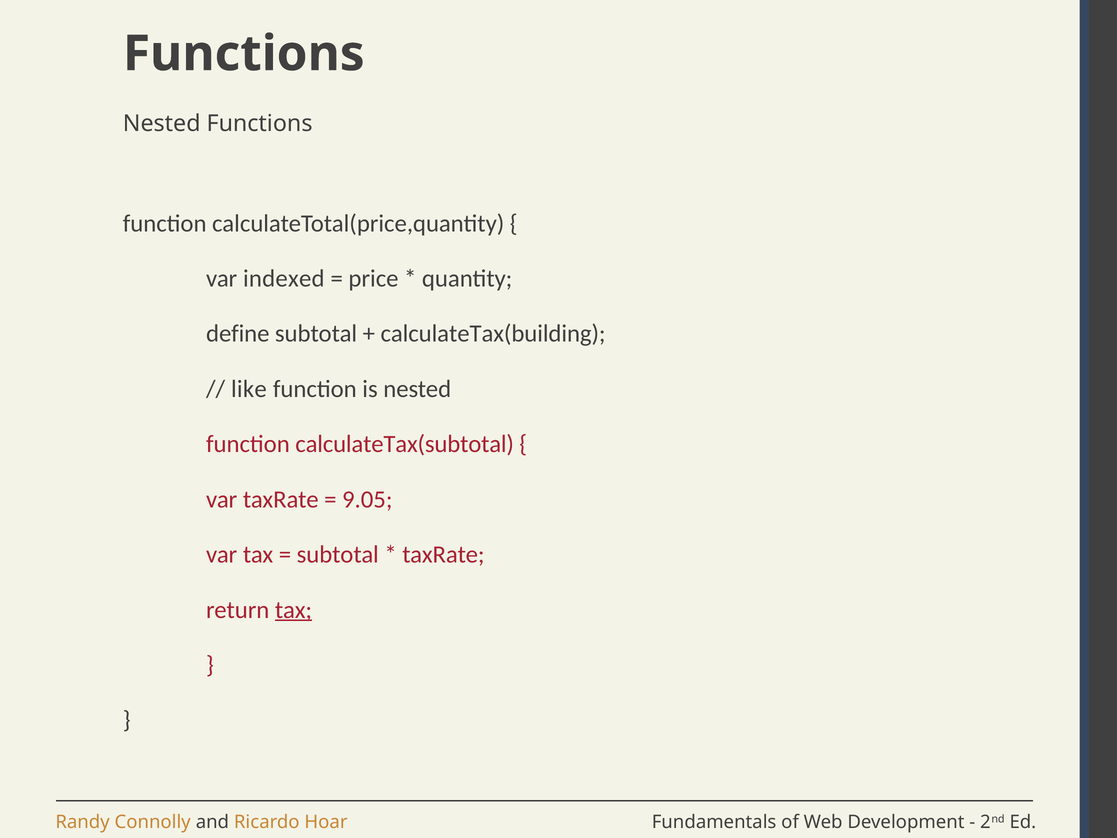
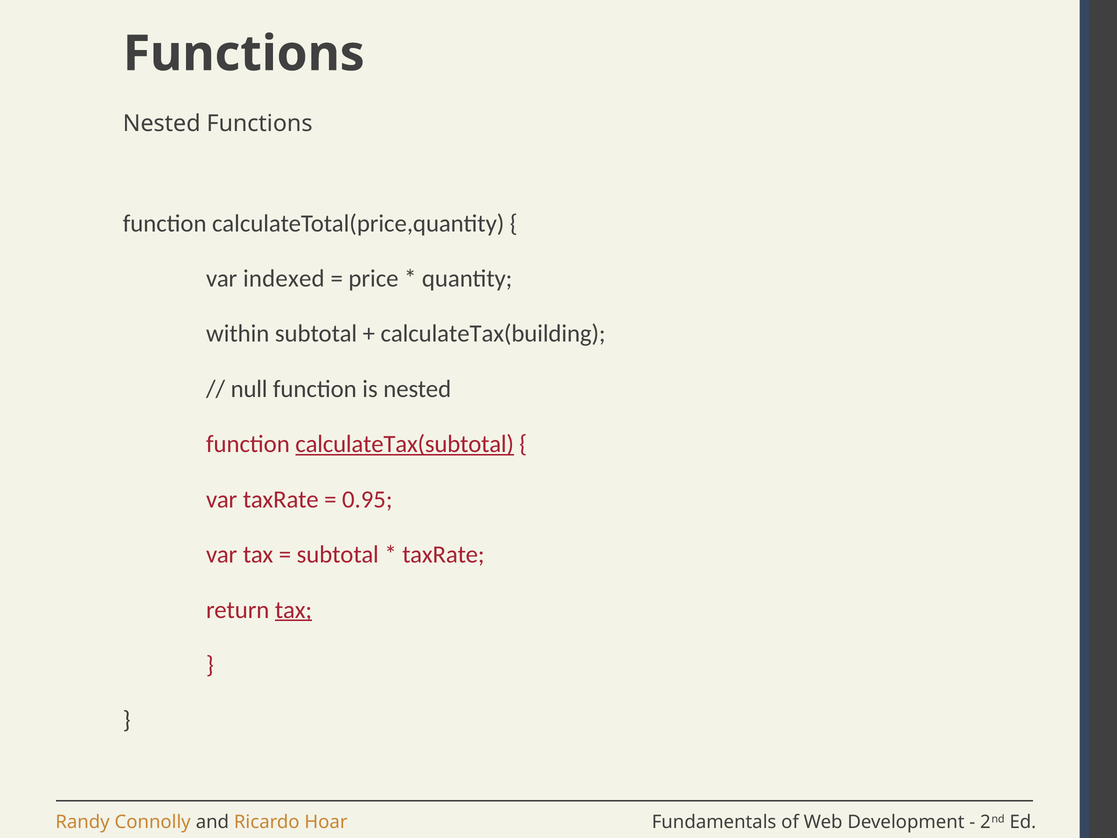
define: define -> within
like: like -> null
calculateTax(subtotal underline: none -> present
9.05: 9.05 -> 0.95
